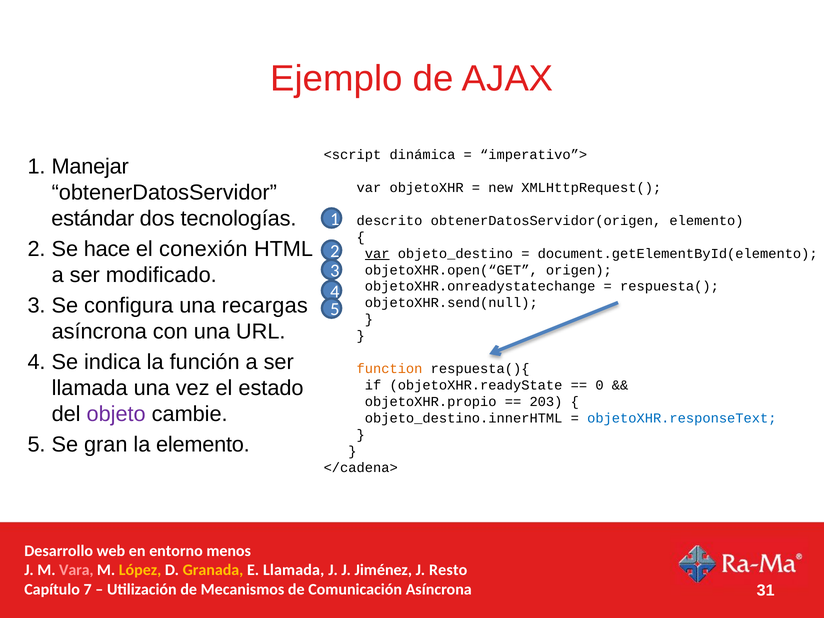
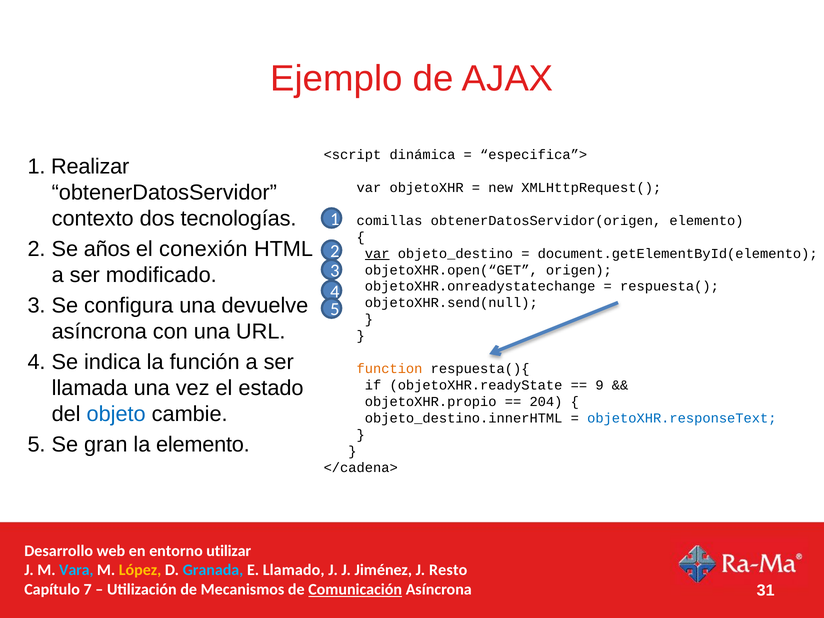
imperativo”>: imperativo”> -> especifica”>
Manejar: Manejar -> Realizar
estándar: estándar -> contexto
descrito: descrito -> comillas
hace: hace -> años
recargas: recargas -> devuelve
0: 0 -> 9
203: 203 -> 204
objeto colour: purple -> blue
menos: menos -> utilizar
Vara colour: pink -> light blue
Granada colour: yellow -> light blue
E Llamada: Llamada -> Llamado
Comunicación underline: none -> present
